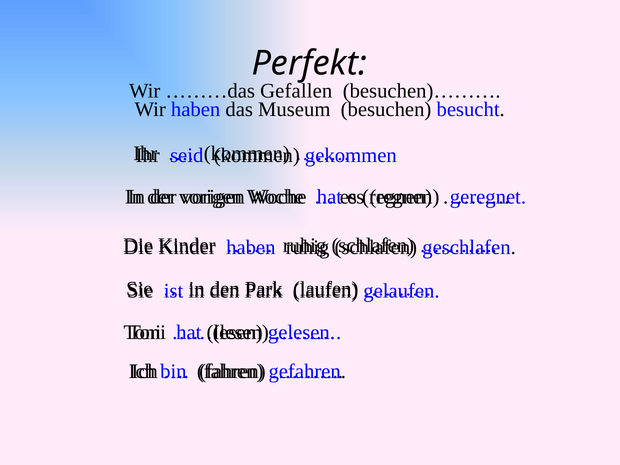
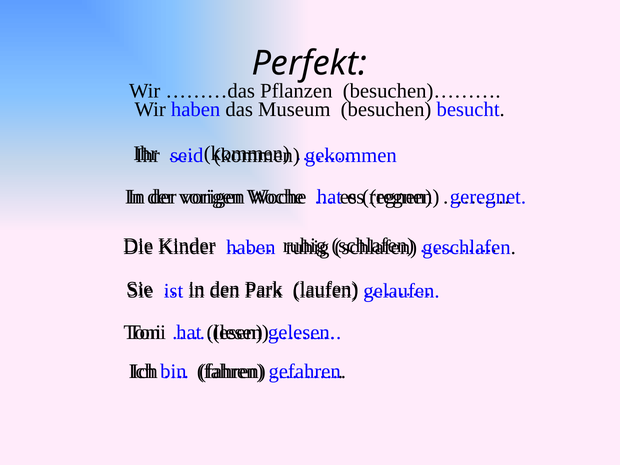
Gefallen: Gefallen -> Pflanzen
